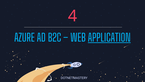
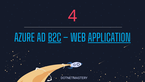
B2C underline: none -> present
